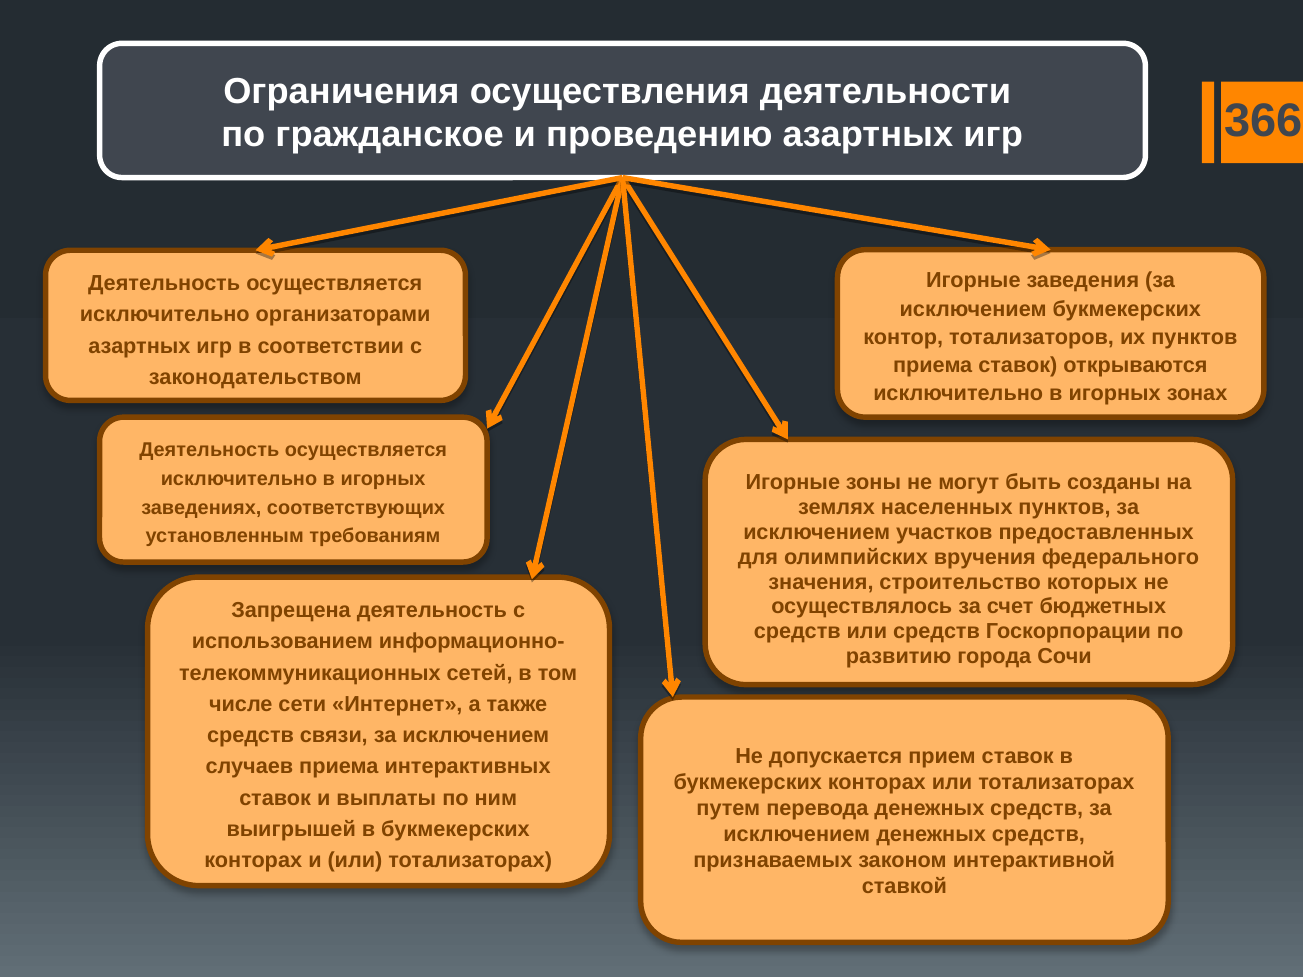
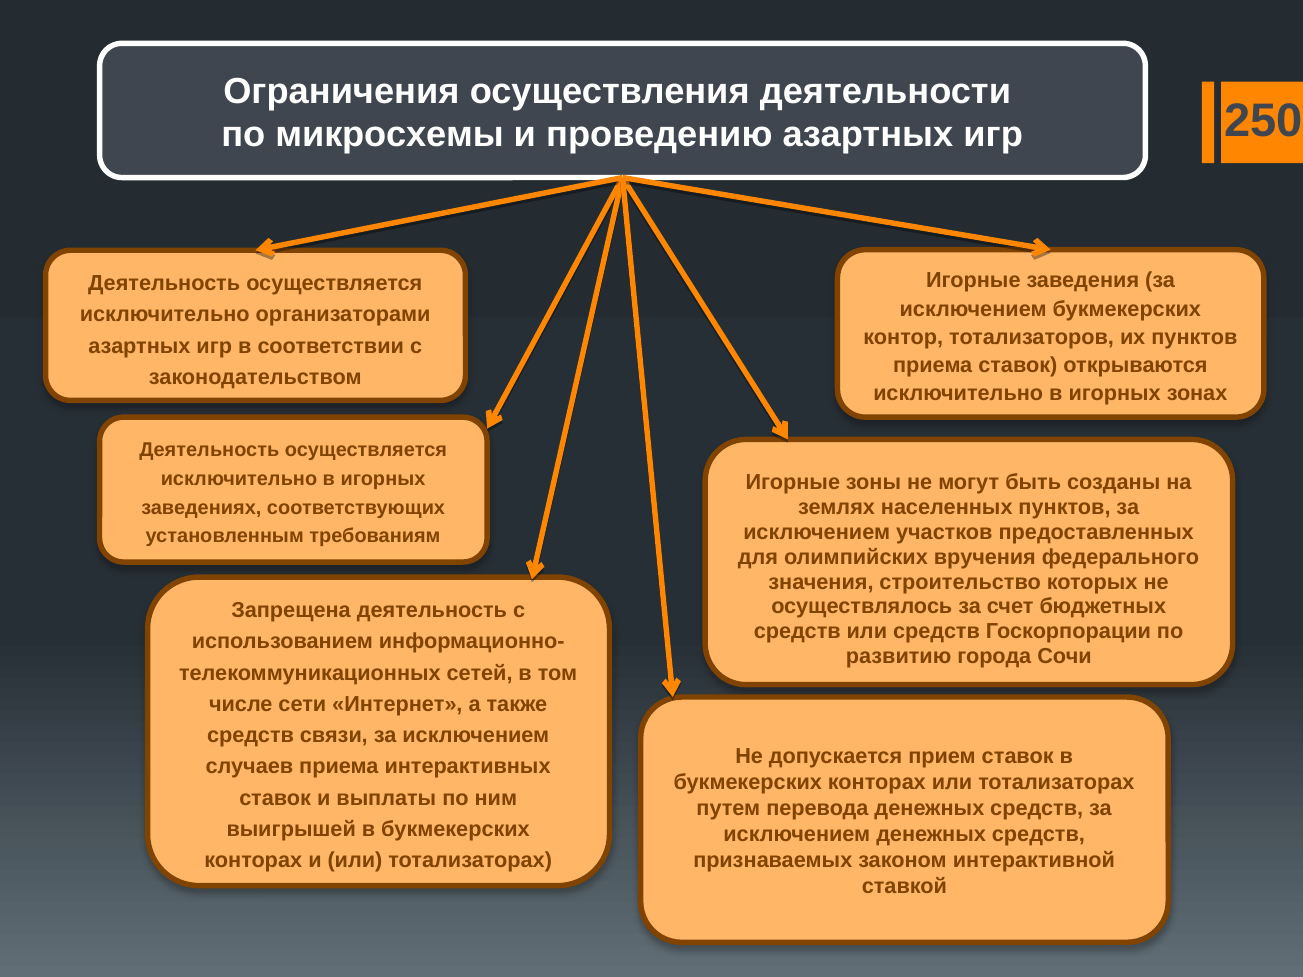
гражданское: гражданское -> микросхемы
366: 366 -> 250
